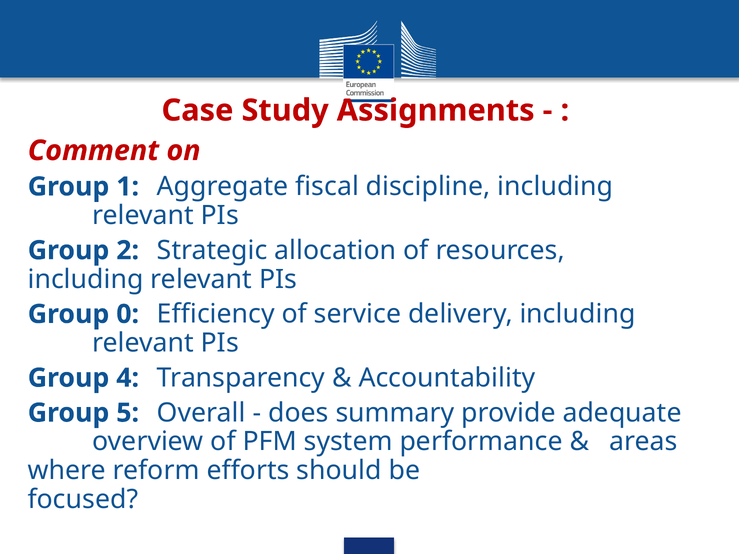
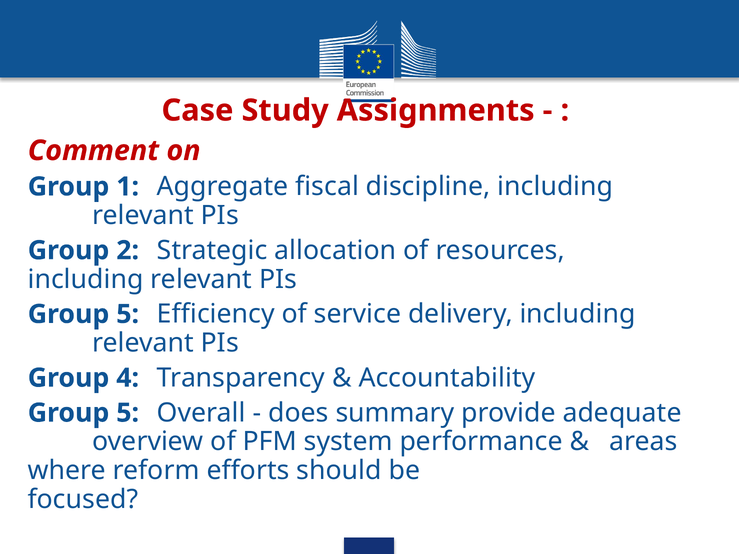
0 at (128, 314): 0 -> 5
